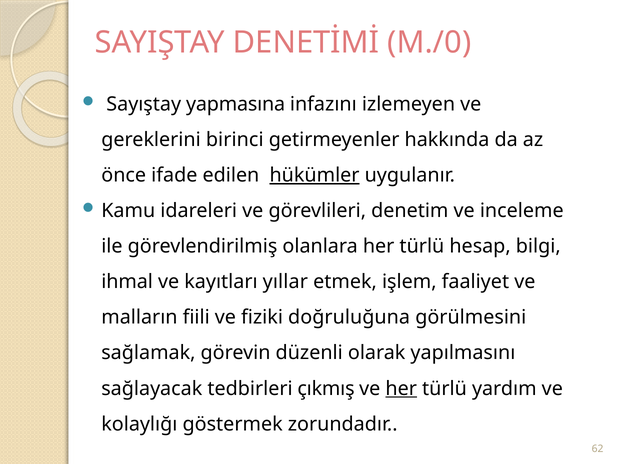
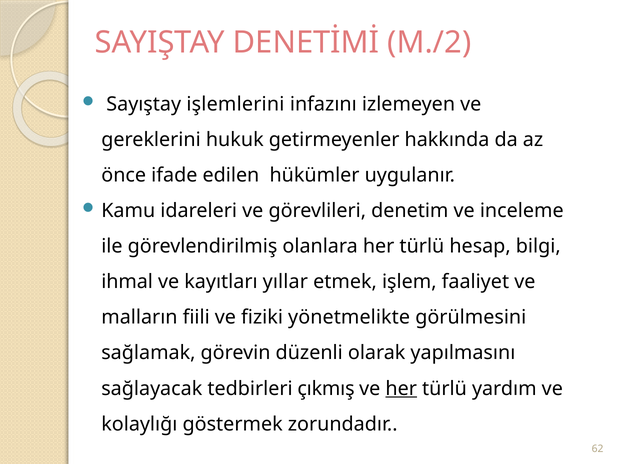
M./0: M./0 -> M./2
yapmasına: yapmasına -> işlemlerini
birinci: birinci -> hukuk
hükümler underline: present -> none
doğruluğuna: doğruluğuna -> yönetmelikte
